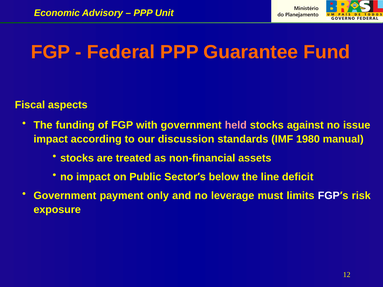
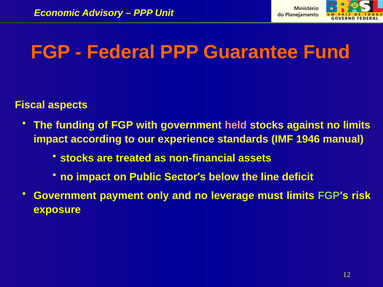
no issue: issue -> limits
discussion: discussion -> experience
1980: 1980 -> 1946
FGP at (329, 196) colour: white -> light green
